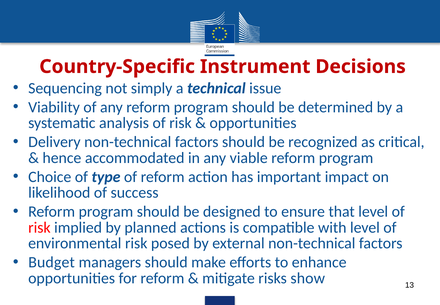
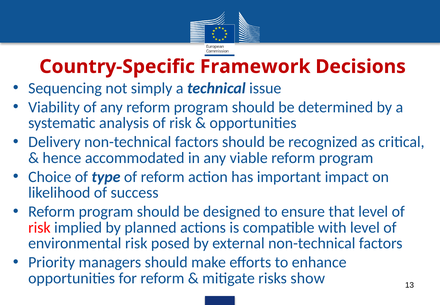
Instrument: Instrument -> Framework
Budget: Budget -> Priority
